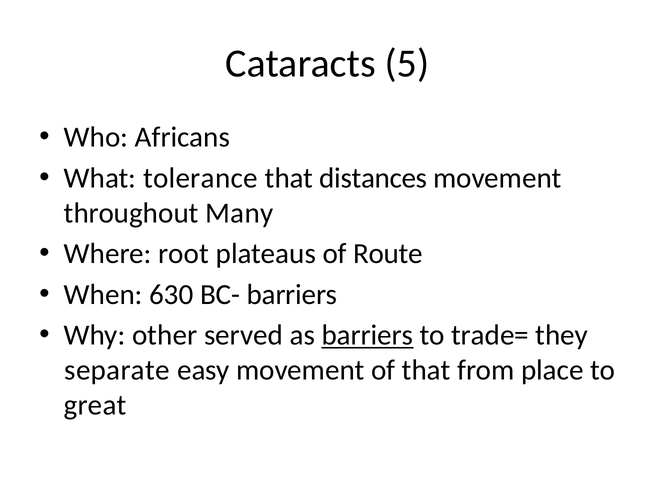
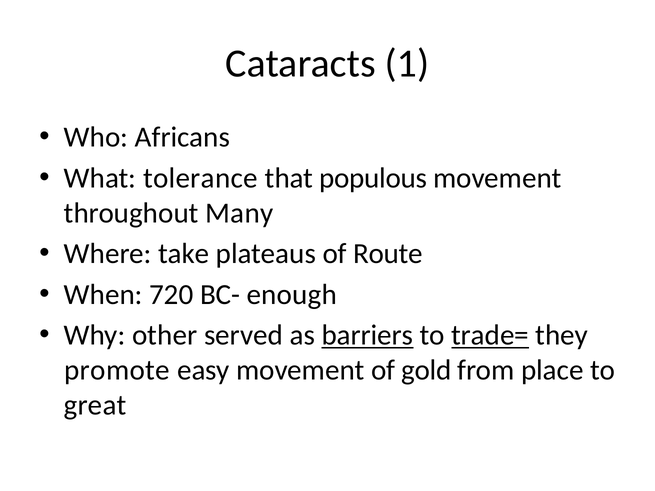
5: 5 -> 1
distances: distances -> populous
root: root -> take
630: 630 -> 720
BC- barriers: barriers -> enough
trade= underline: none -> present
separate: separate -> promote
of that: that -> gold
